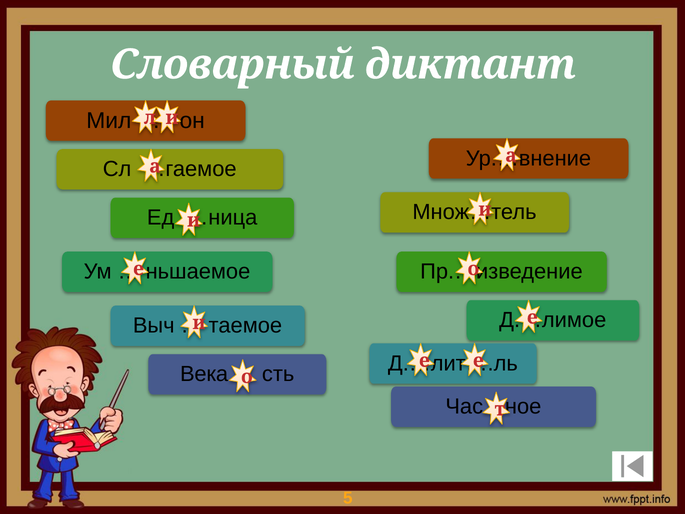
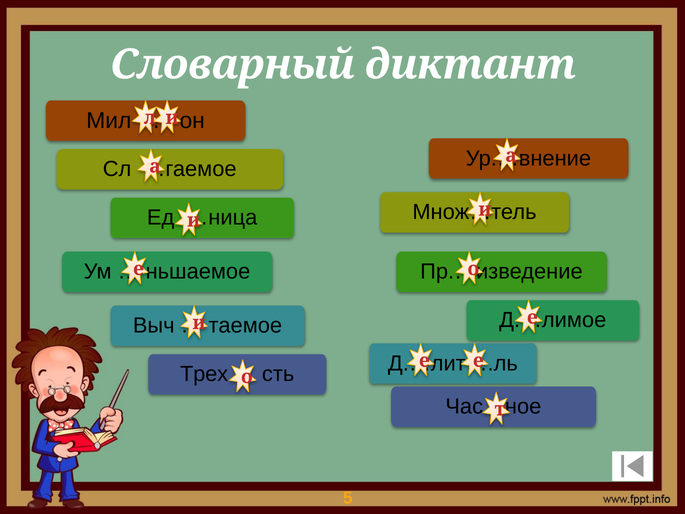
Века: Века -> Трех
